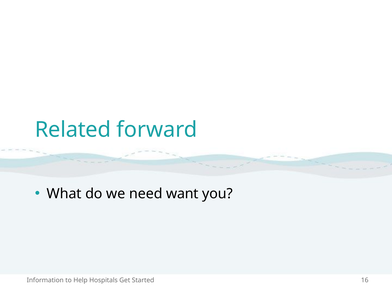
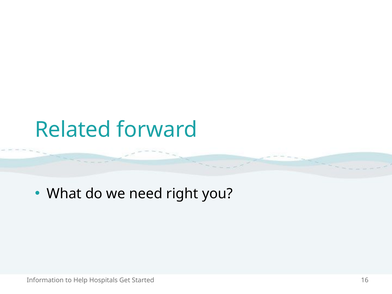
want: want -> right
